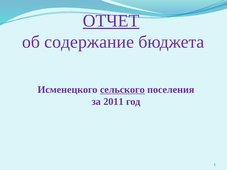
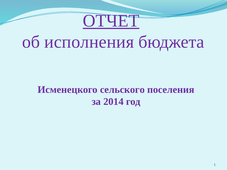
содержание: содержание -> исполнения
сельского underline: present -> none
2011: 2011 -> 2014
